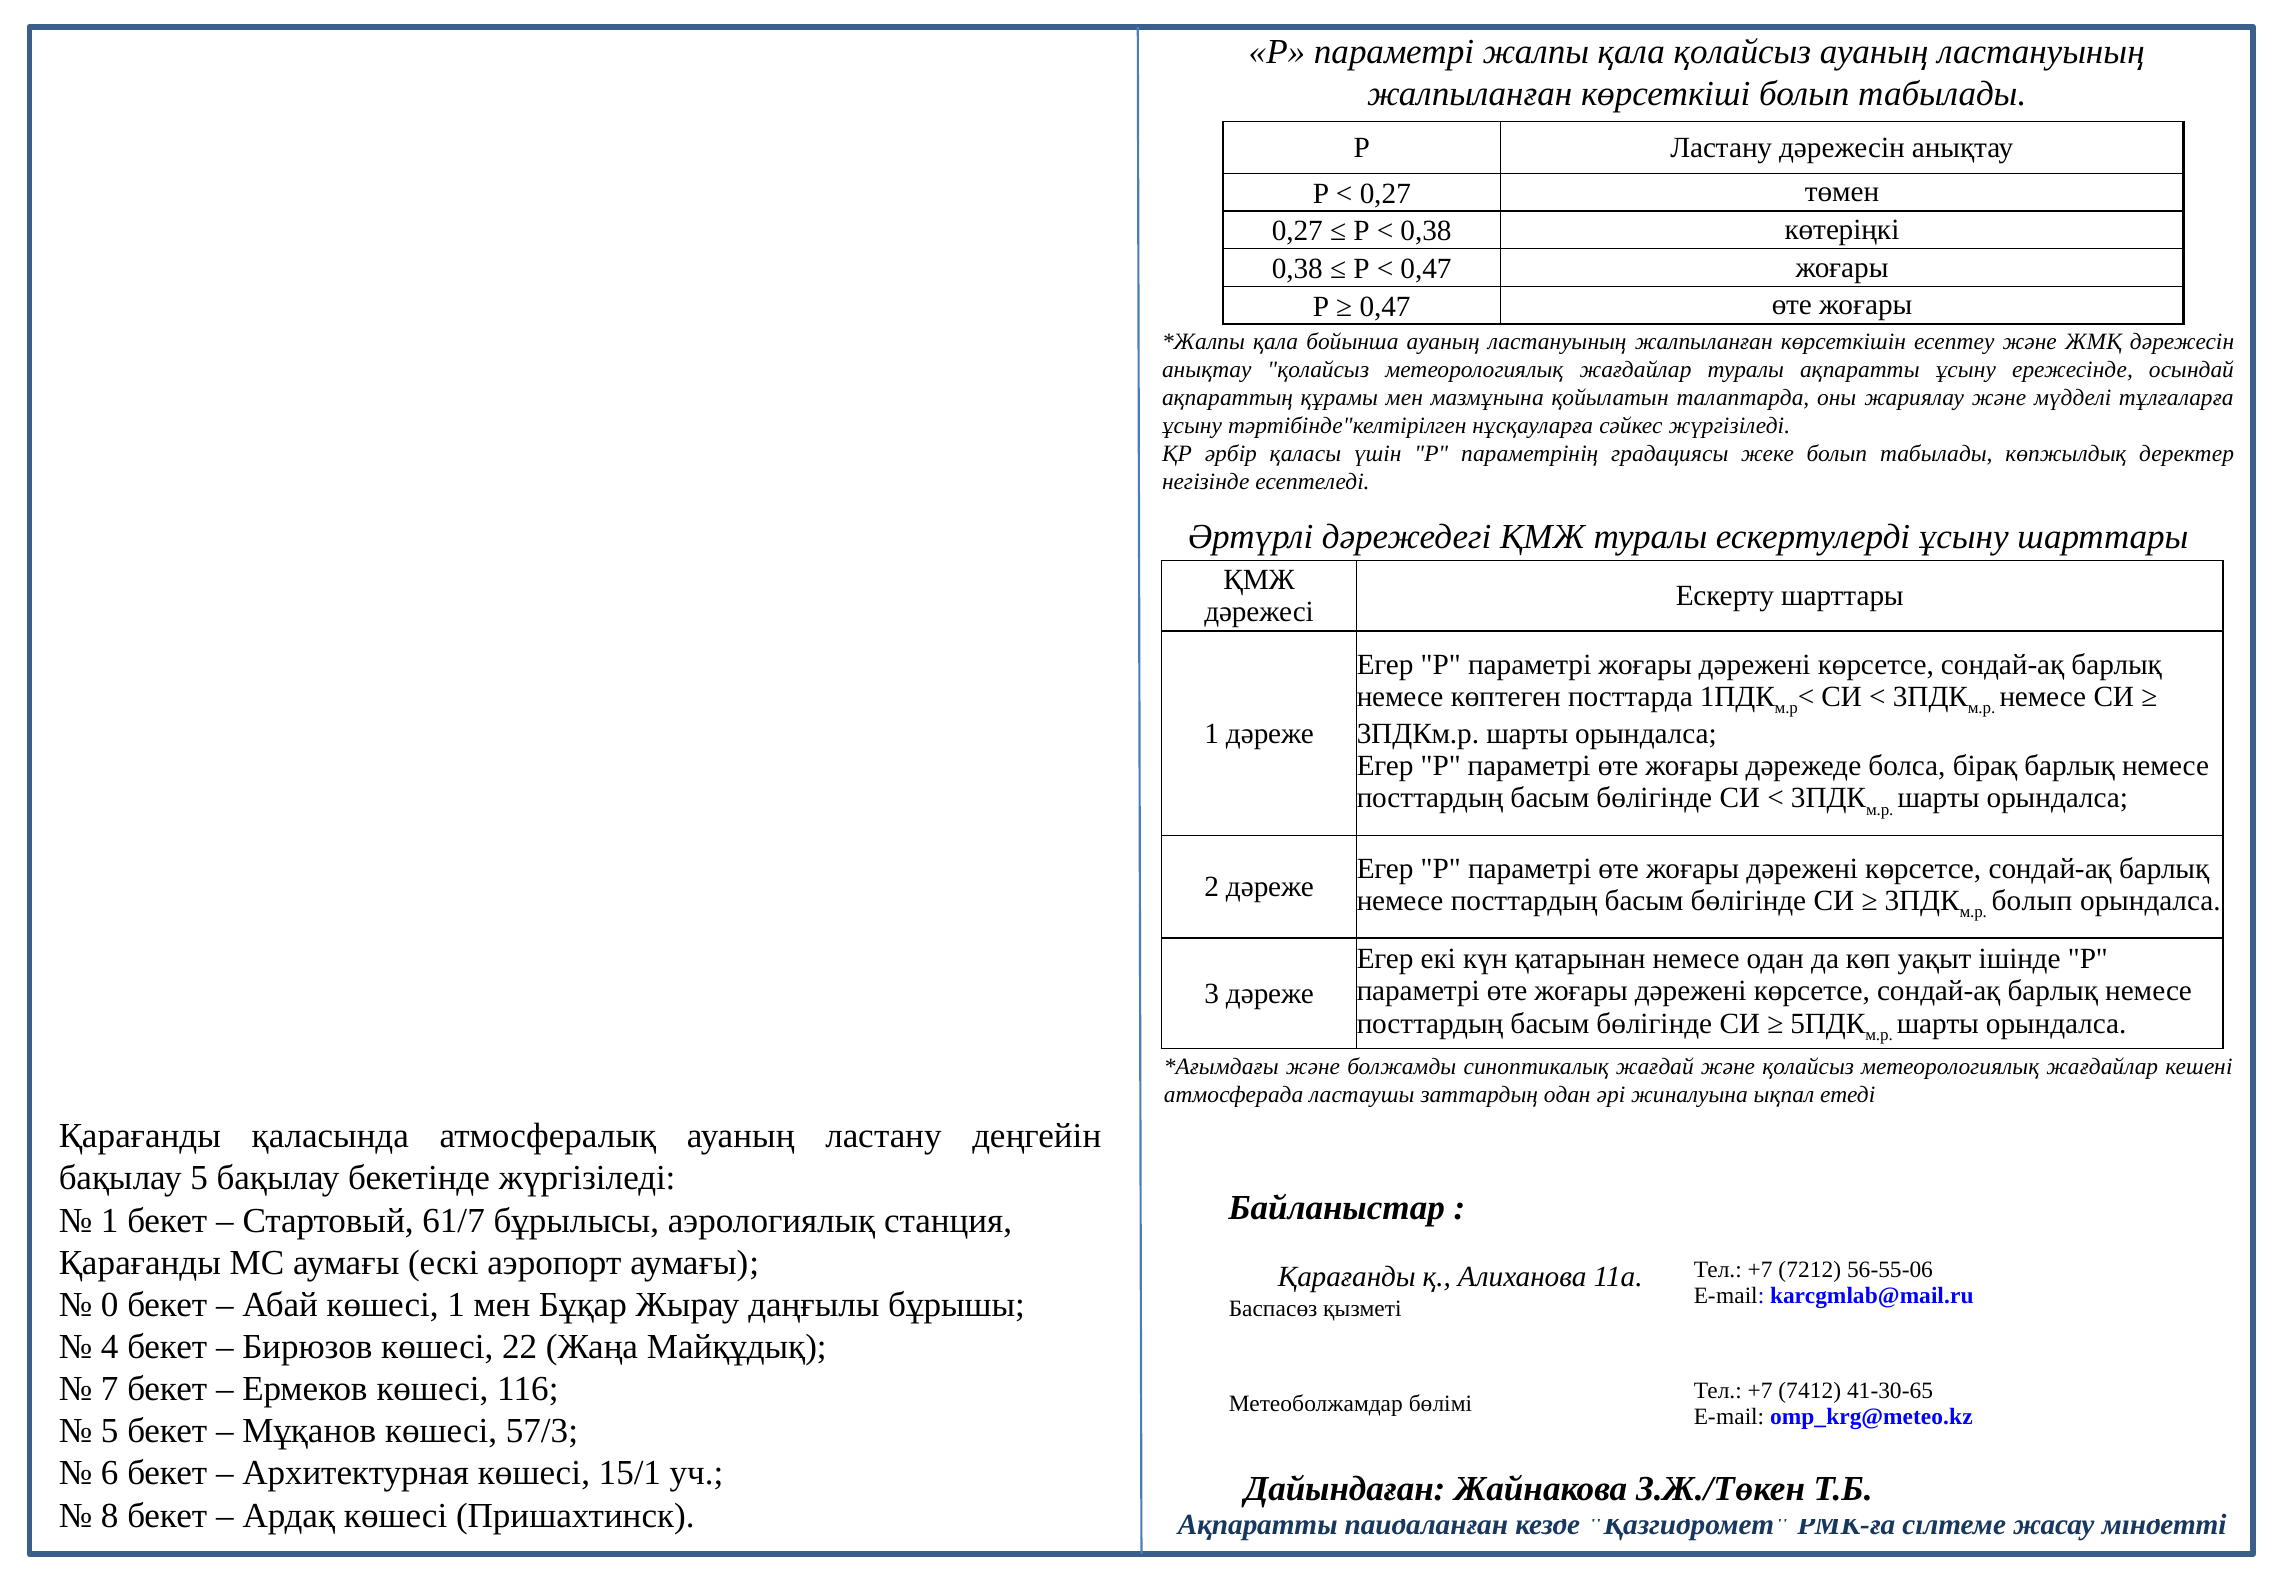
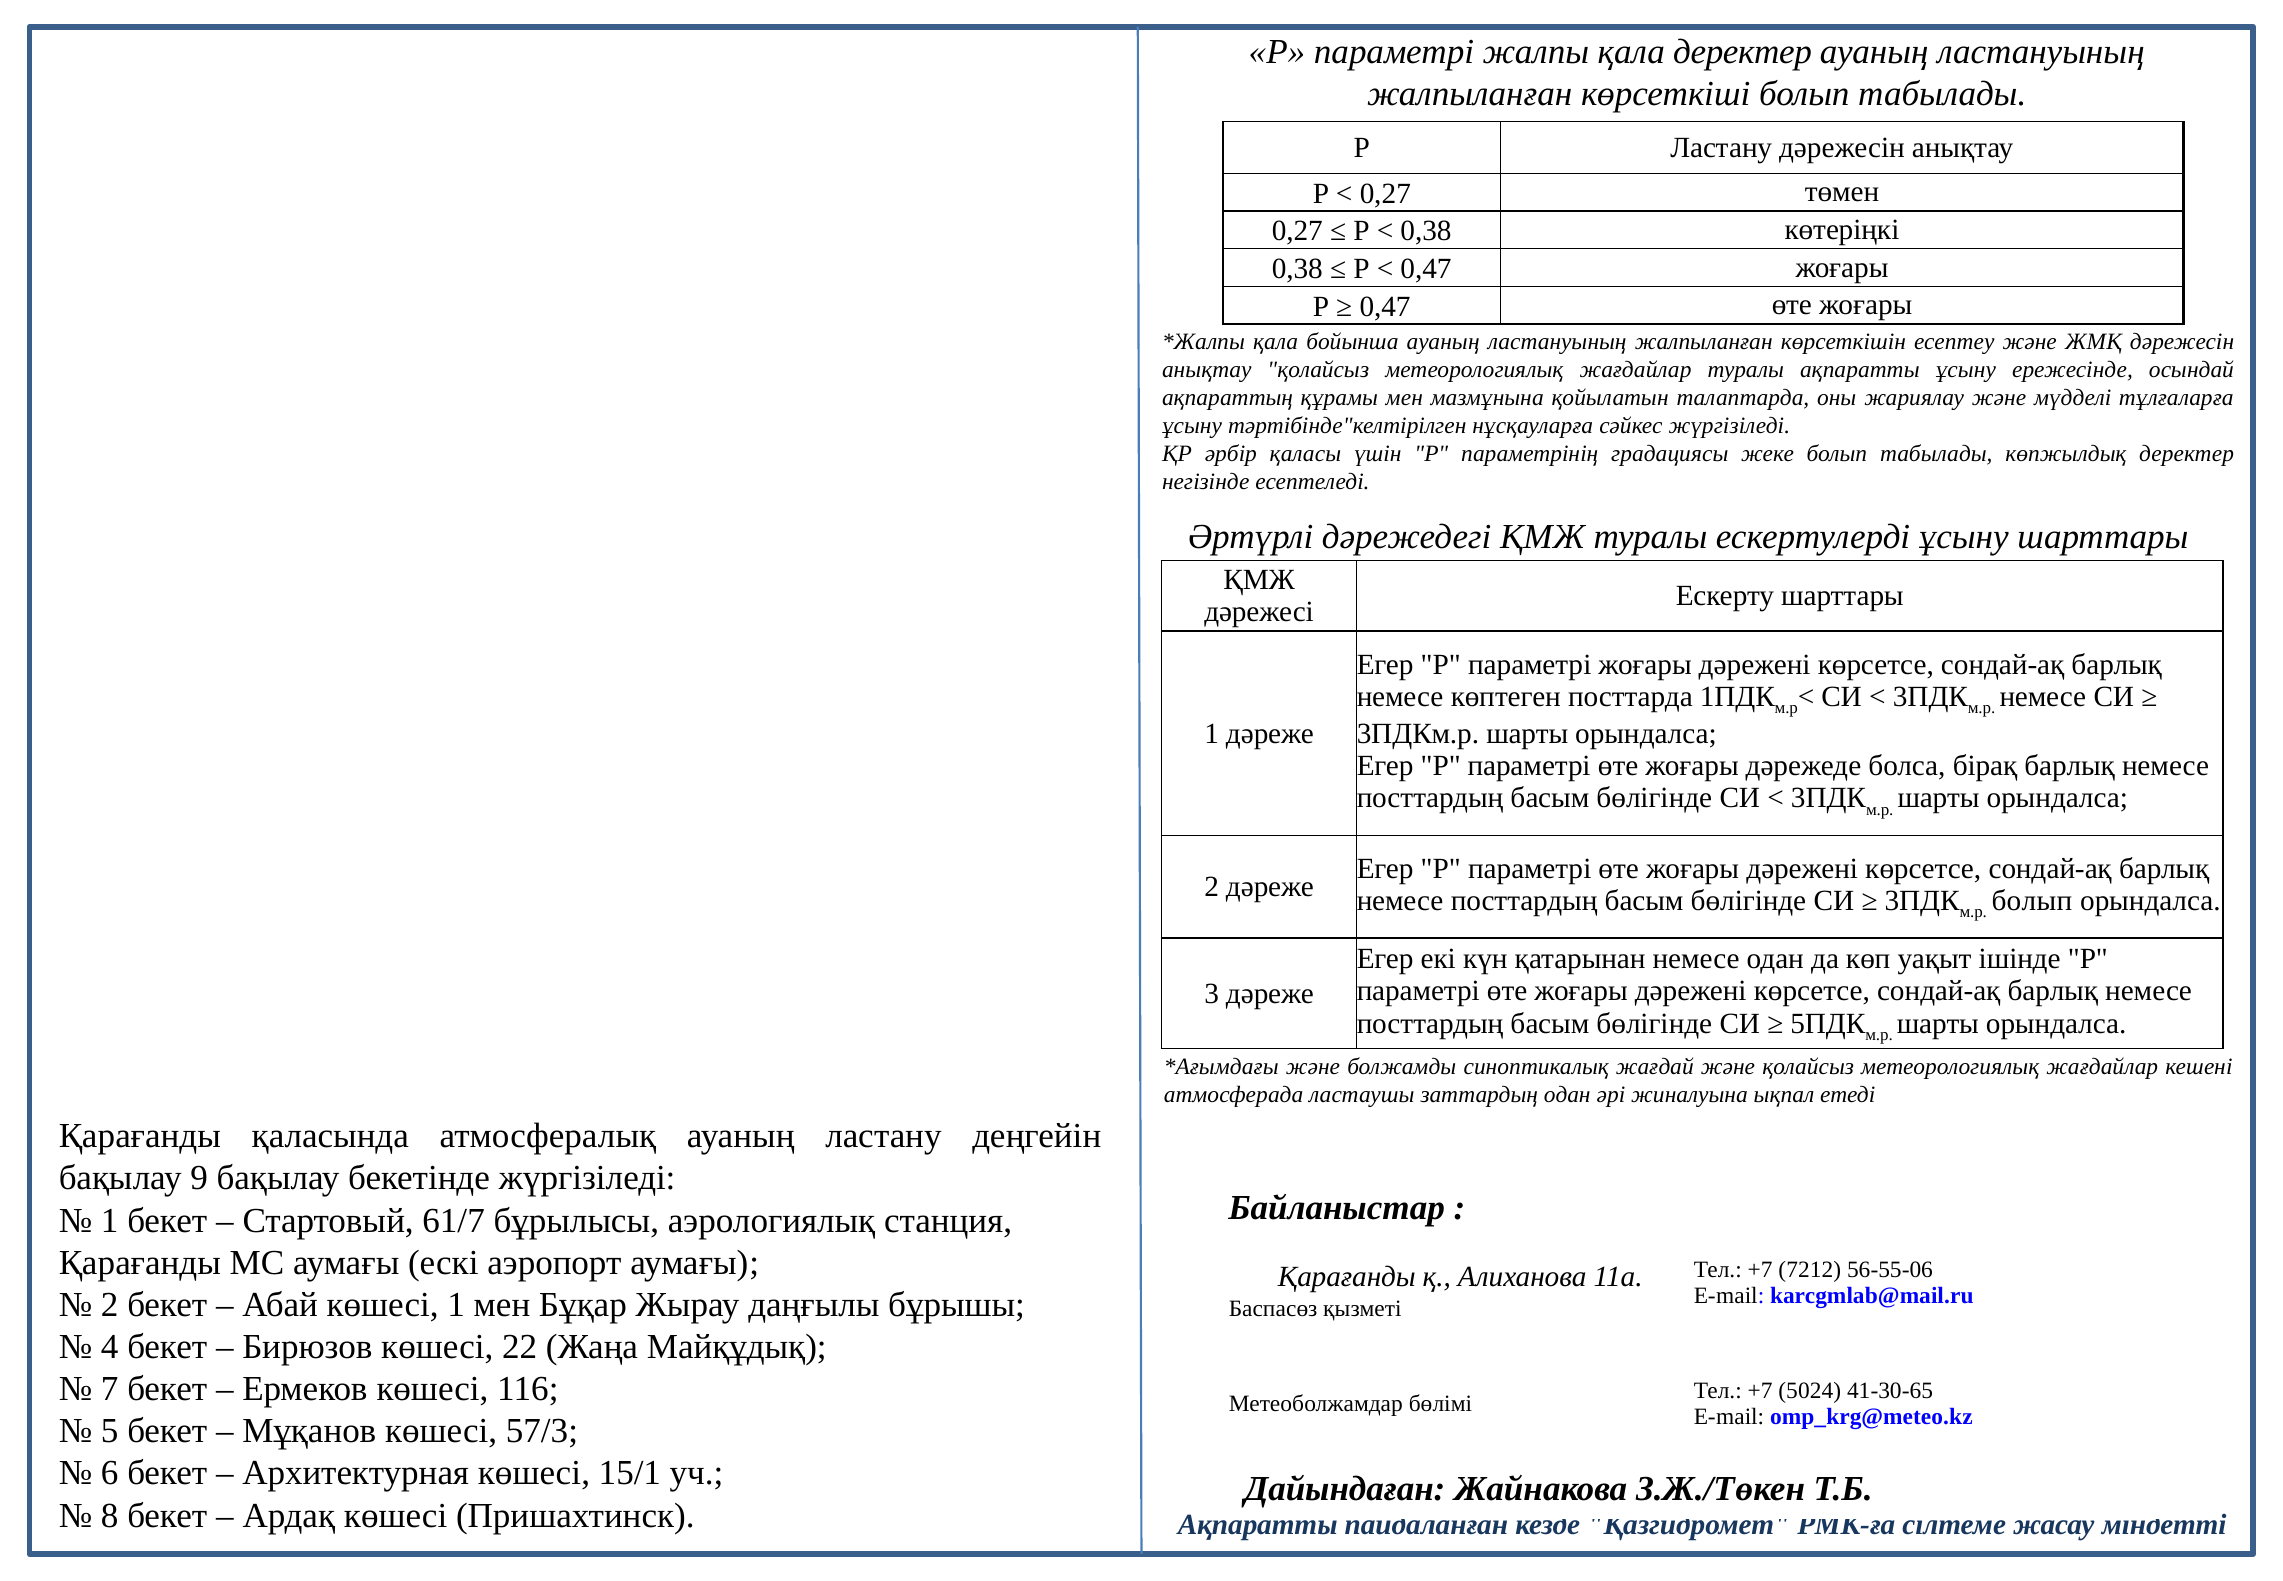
қала қолайсыз: қолайсыз -> деректер
бақылау 5: 5 -> 9
0 at (110, 1304): 0 -> 2
7412: 7412 -> 5024
